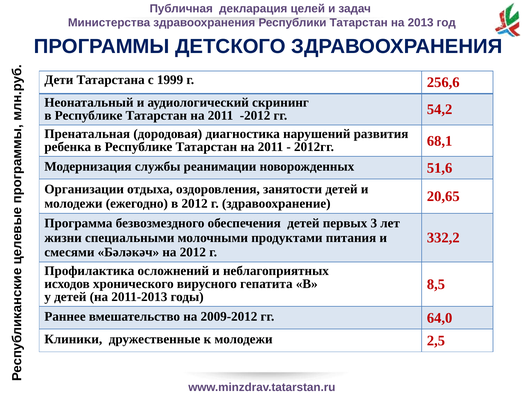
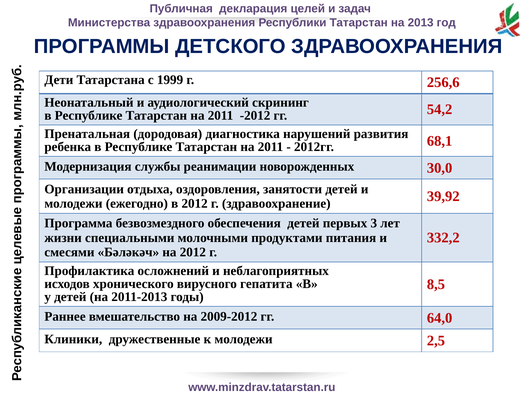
51,6: 51,6 -> 30,0
20,65: 20,65 -> 39,92
